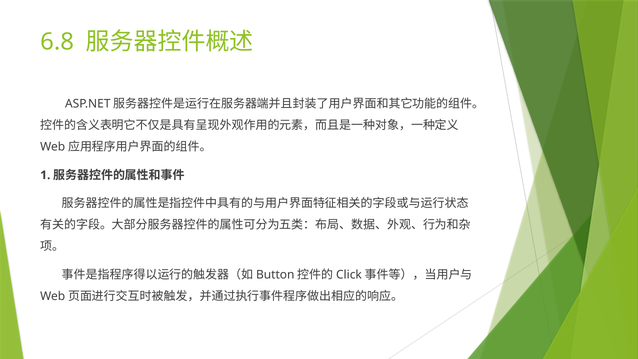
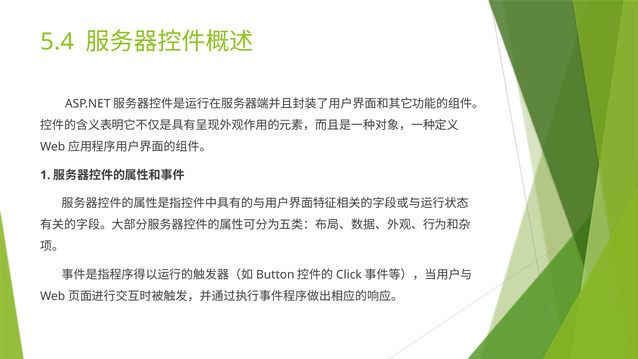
6.8: 6.8 -> 5.4
